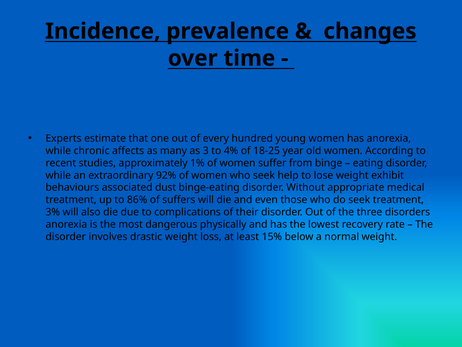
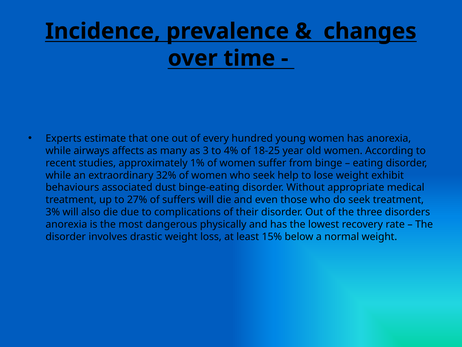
chronic: chronic -> airways
92%: 92% -> 32%
86%: 86% -> 27%
